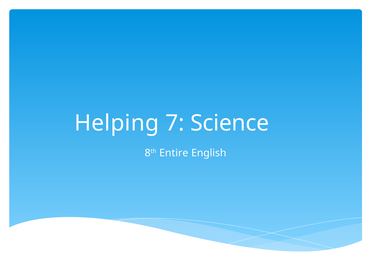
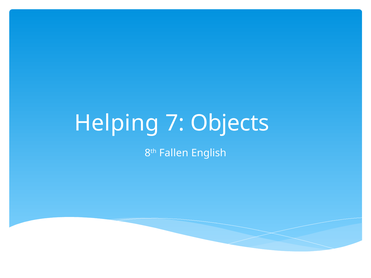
Science: Science -> Objects
Entire: Entire -> Fallen
